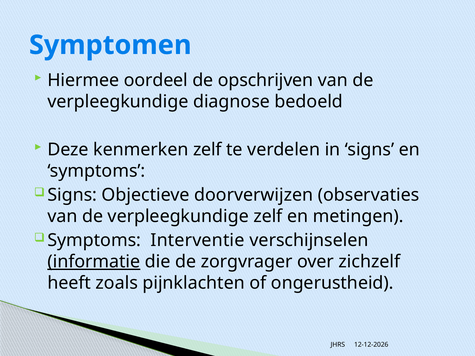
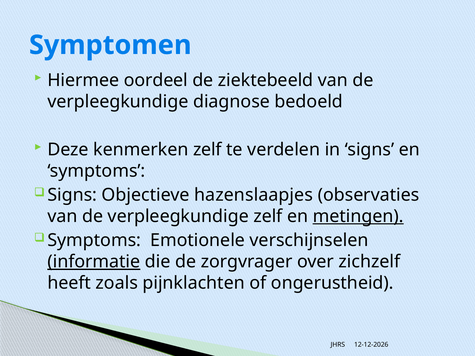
opschrijven: opschrijven -> ziektebeeld
doorverwijzen: doorverwijzen -> hazenslaapjes
metingen underline: none -> present
Interventie: Interventie -> Emotionele
